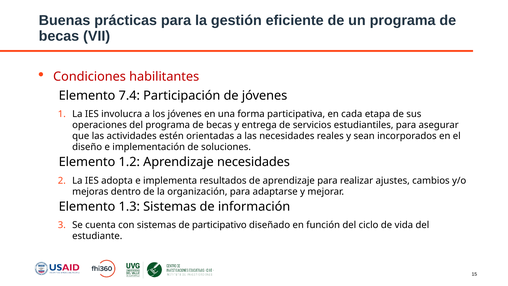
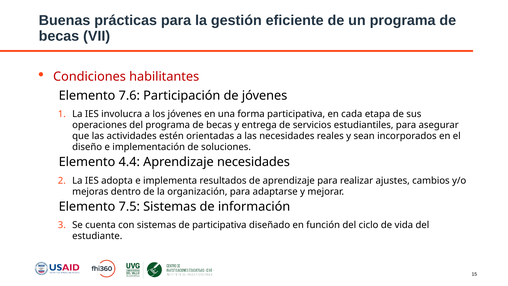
7.4: 7.4 -> 7.6
1.2: 1.2 -> 4.4
1.3: 1.3 -> 7.5
de participativo: participativo -> participativa
